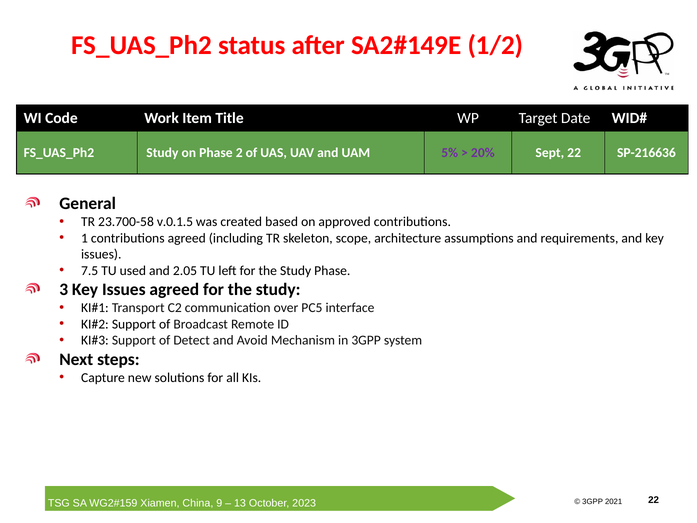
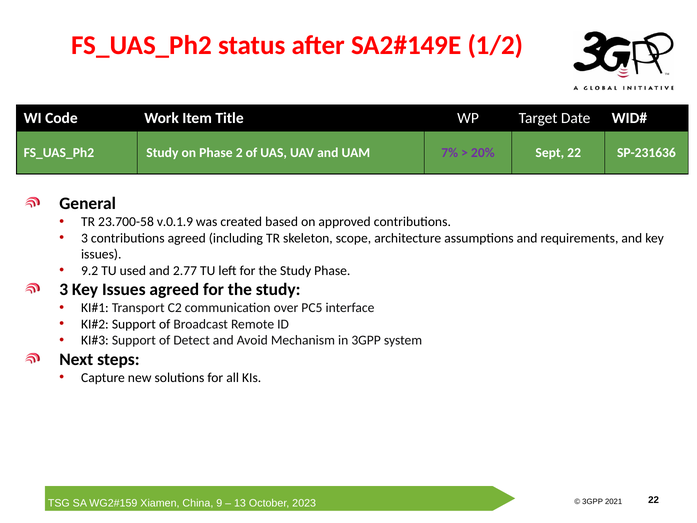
5%: 5% -> 7%
SP-216636: SP-216636 -> SP-231636
v.0.1.5: v.0.1.5 -> v.0.1.9
1 at (85, 238): 1 -> 3
7.5: 7.5 -> 9.2
2.05: 2.05 -> 2.77
